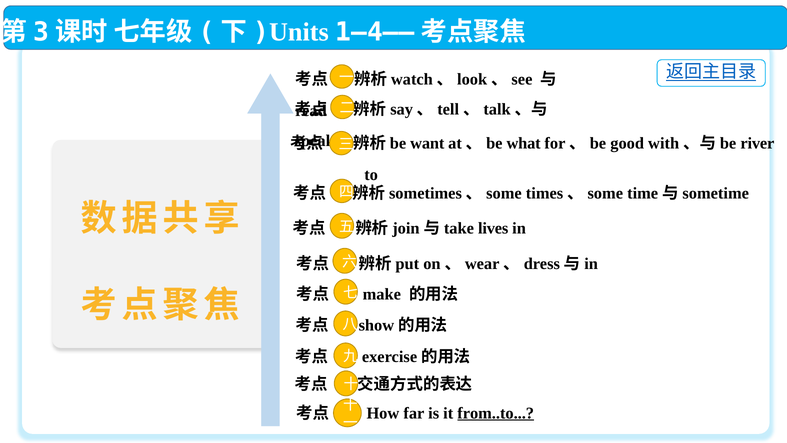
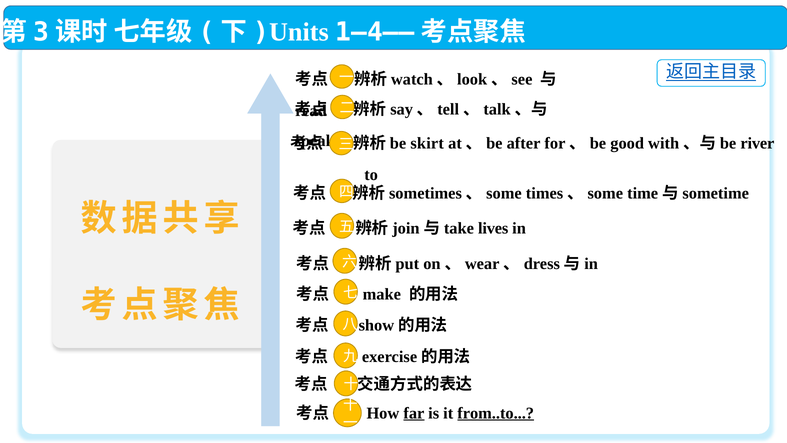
want: want -> skirt
what: what -> after
far underline: none -> present
